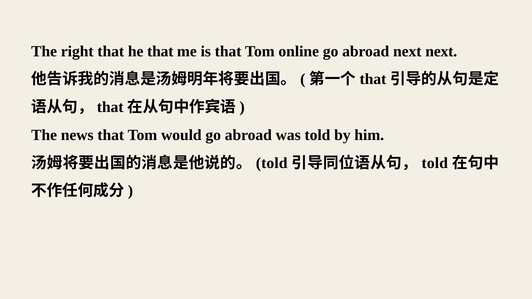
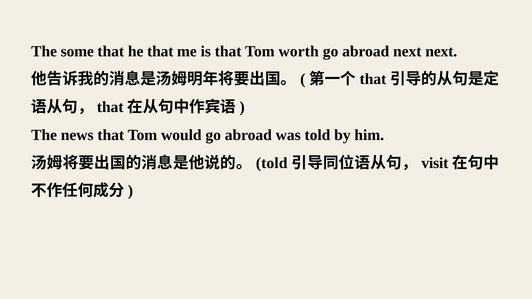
right: right -> some
online: online -> worth
told at (435, 163): told -> visit
